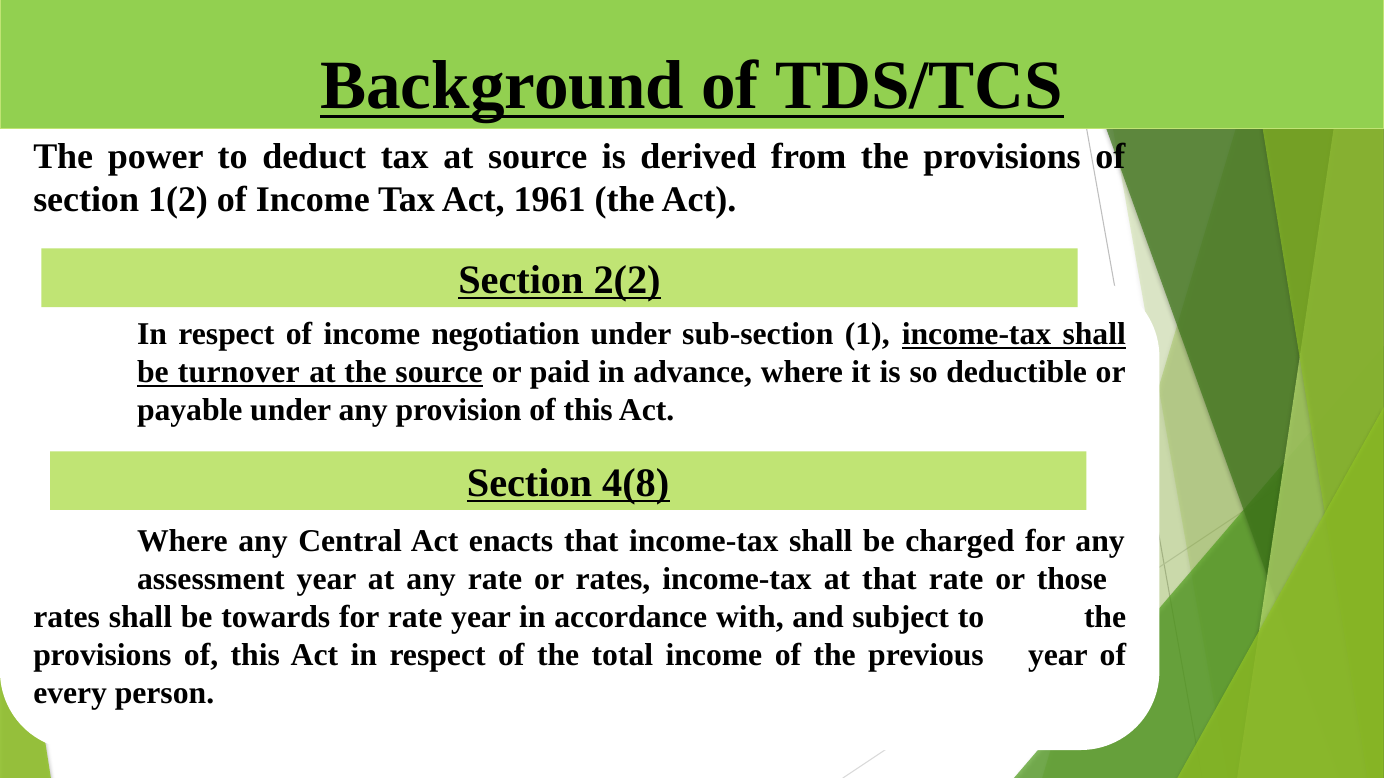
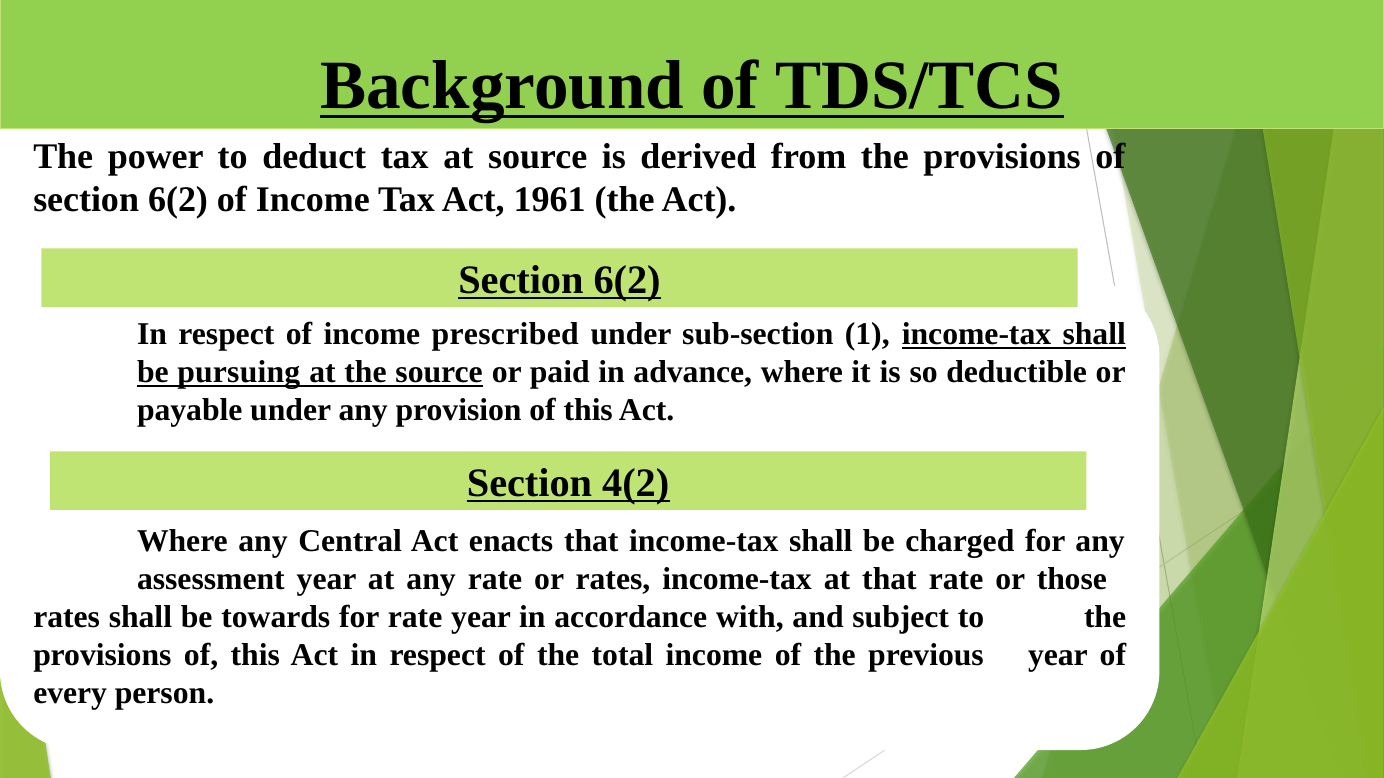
1(2 at (178, 200): 1(2 -> 6(2
2(2 at (627, 281): 2(2 -> 6(2
negotiation: negotiation -> prescribed
turnover: turnover -> pursuing
4(8: 4(8 -> 4(2
